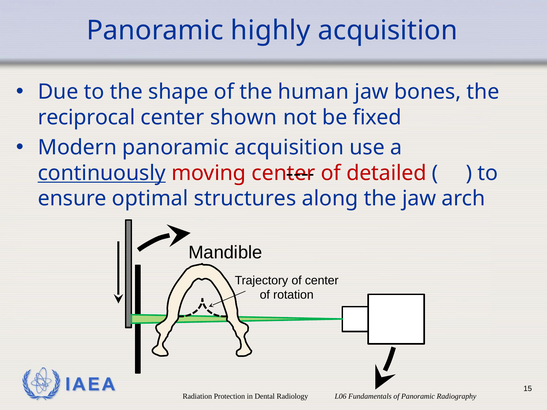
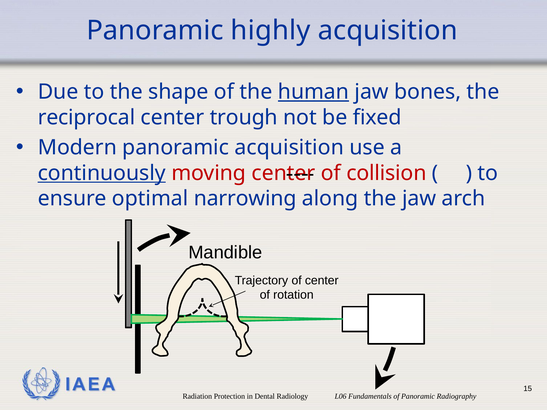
human underline: none -> present
shown: shown -> trough
detailed: detailed -> collision
structures: structures -> narrowing
